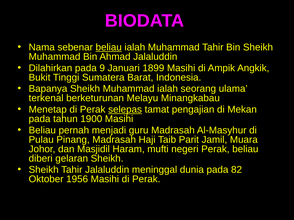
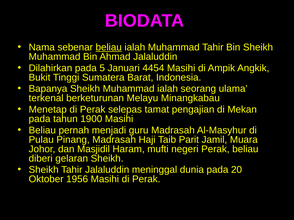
9: 9 -> 5
1899: 1899 -> 4454
selepas underline: present -> none
82: 82 -> 20
